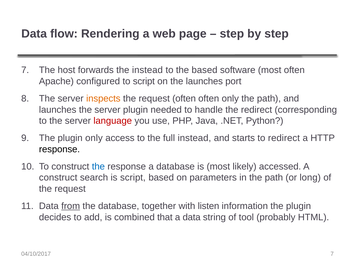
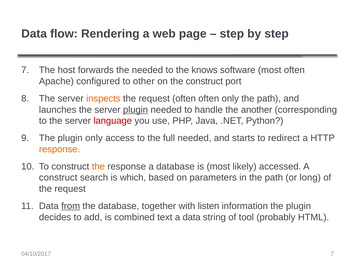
the instead: instead -> needed
the based: based -> knows
to script: script -> other
the launches: launches -> construct
plugin at (136, 110) underline: none -> present
the redirect: redirect -> another
full instead: instead -> needed
response at (59, 149) colour: black -> orange
the at (98, 167) colour: blue -> orange
is script: script -> which
that: that -> text
